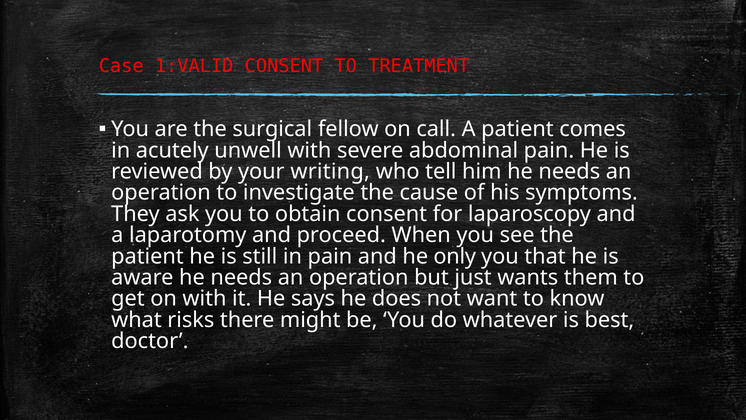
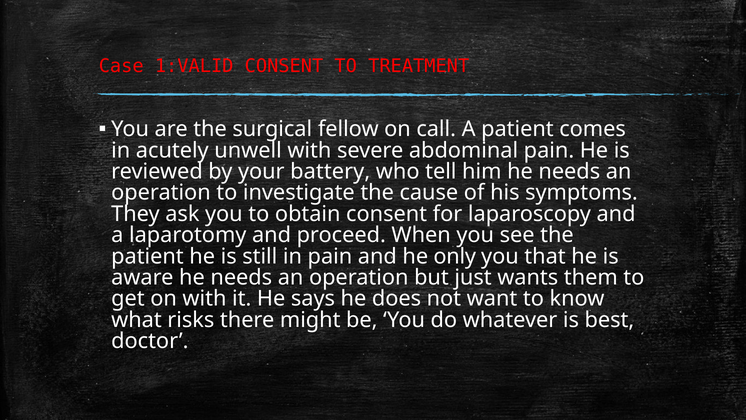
writing: writing -> battery
